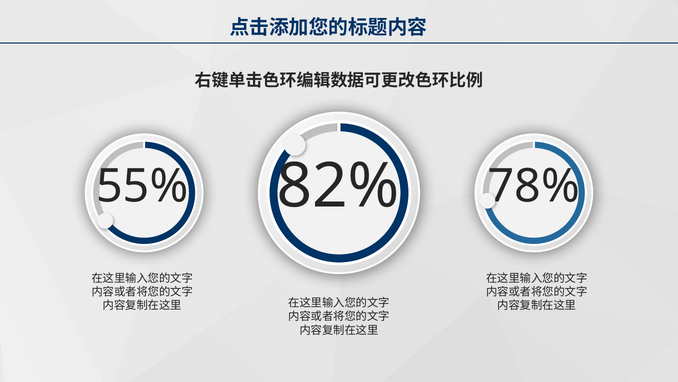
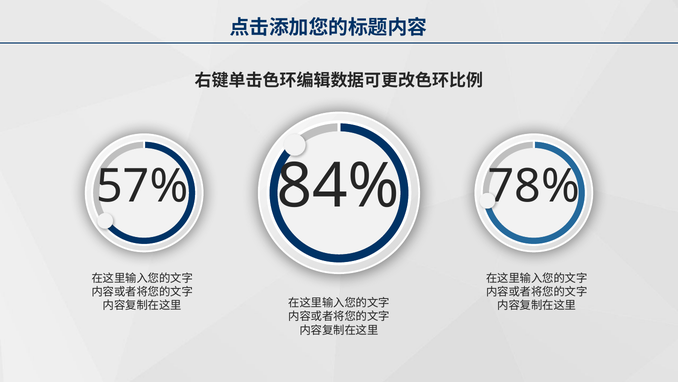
82%: 82% -> 84%
55%: 55% -> 57%
